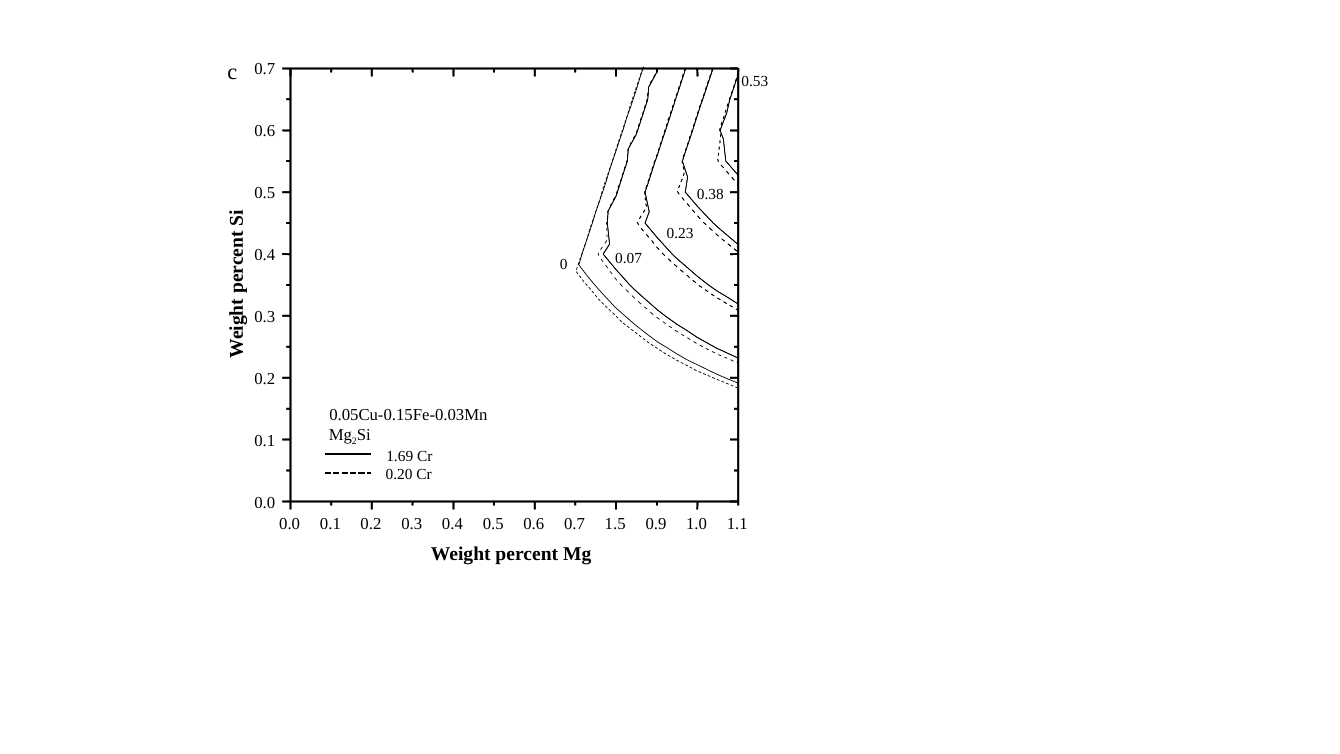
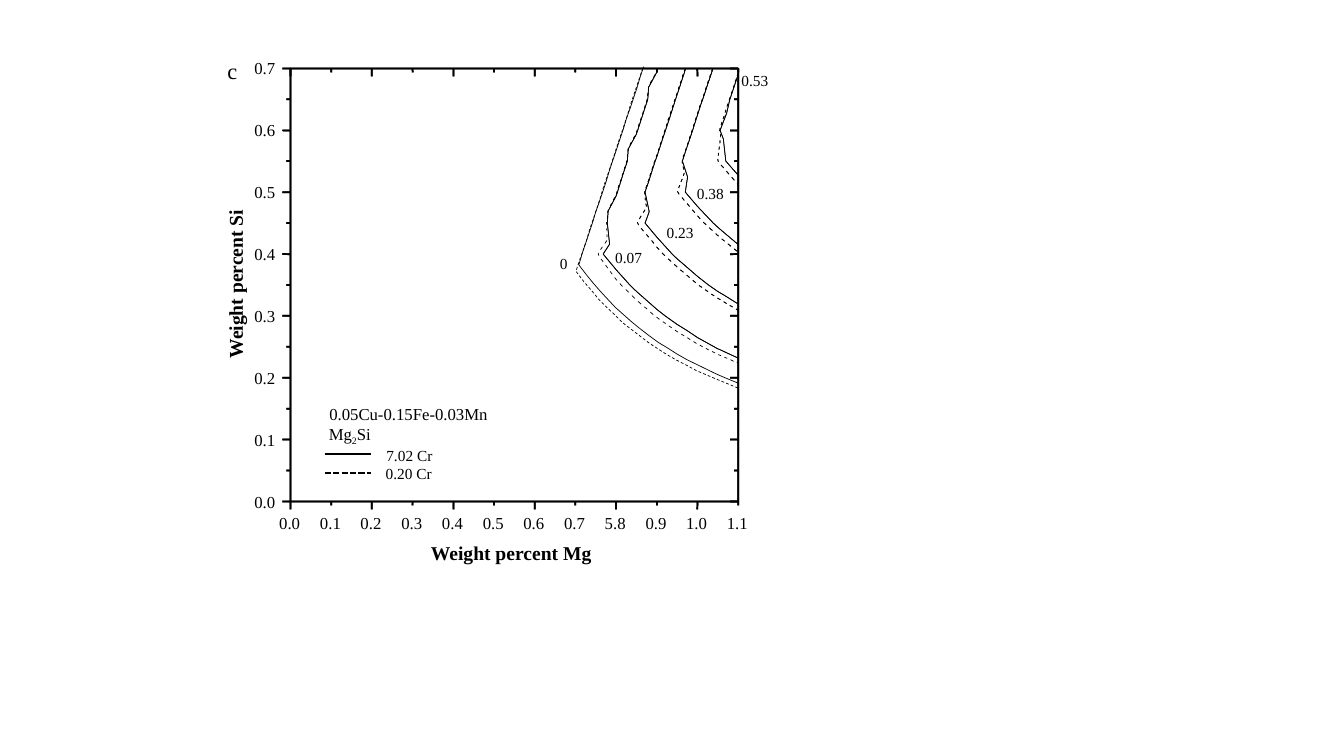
1.69: 1.69 -> 7.02
1.5: 1.5 -> 5.8
